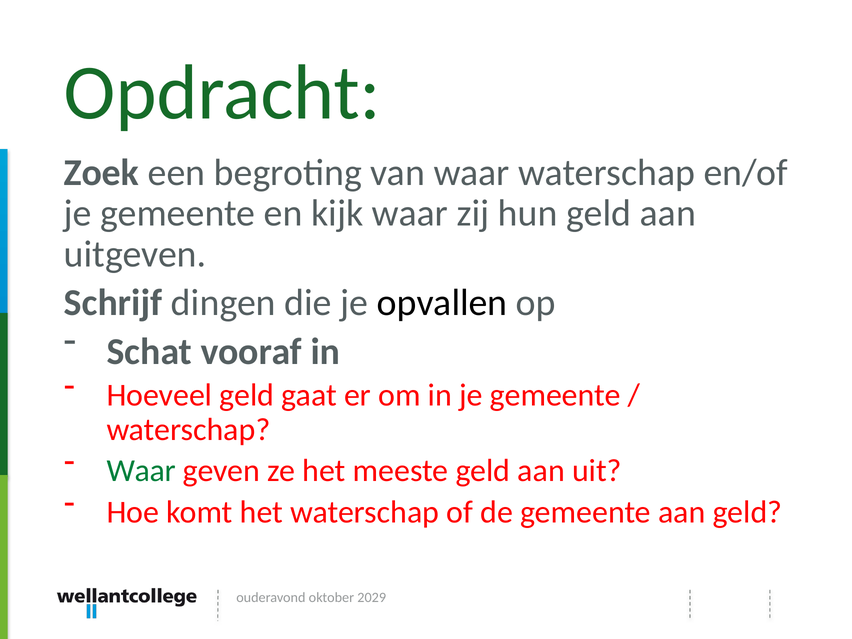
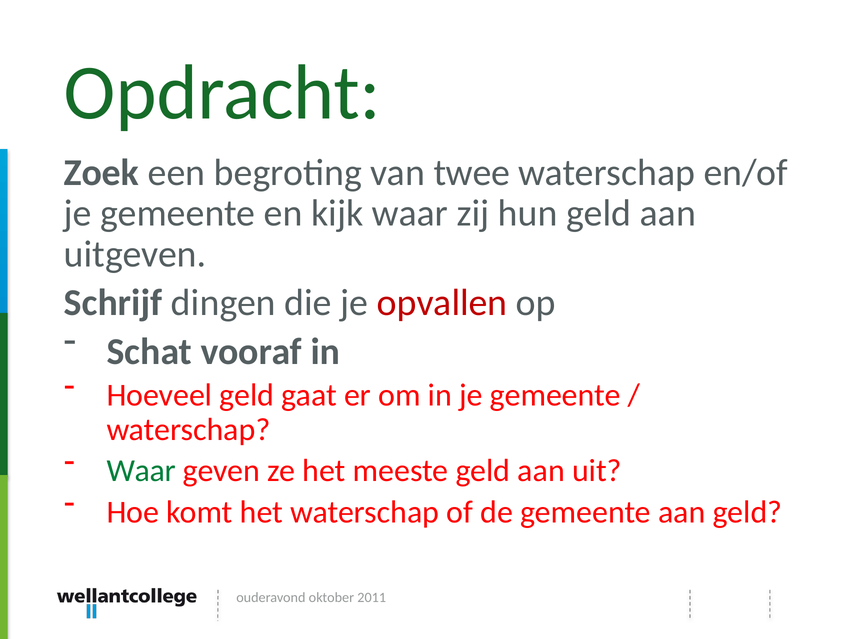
van waar: waar -> twee
opvallen colour: black -> red
2029: 2029 -> 2011
